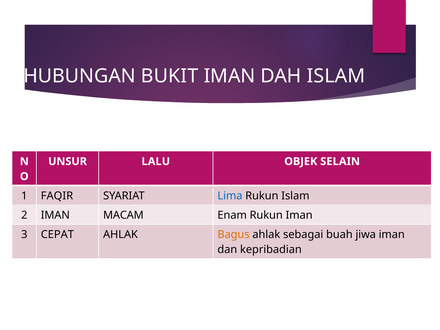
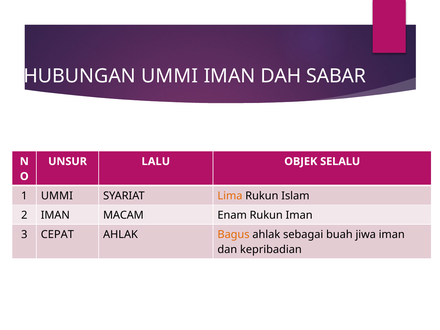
HUBUNGAN BUKIT: BUKIT -> UMMI
DAH ISLAM: ISLAM -> SABAR
SELAIN: SELAIN -> SELALU
1 FAQIR: FAQIR -> UMMI
Lima colour: blue -> orange
